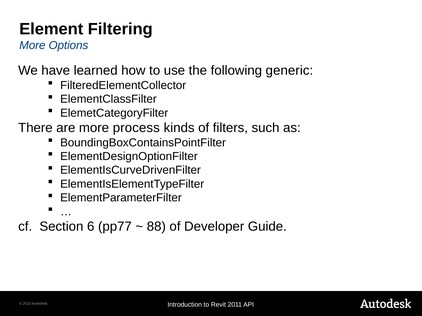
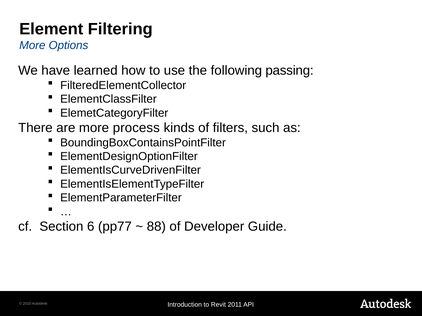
generic: generic -> passing
